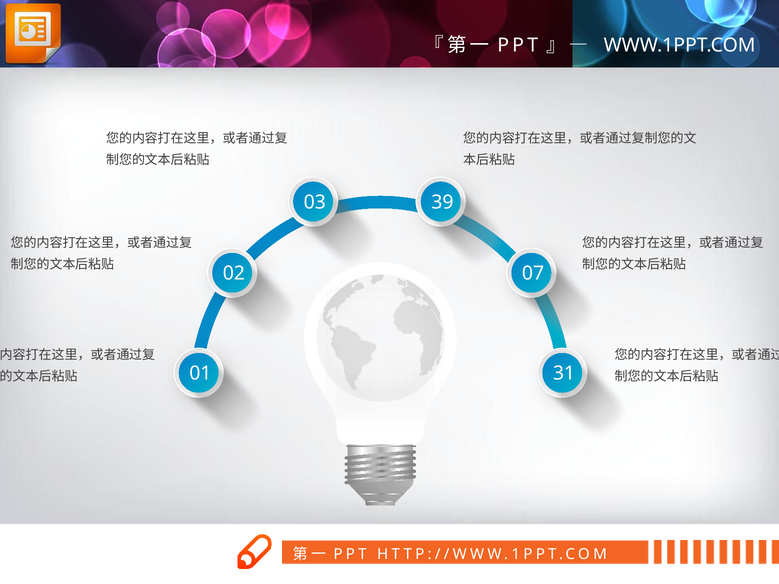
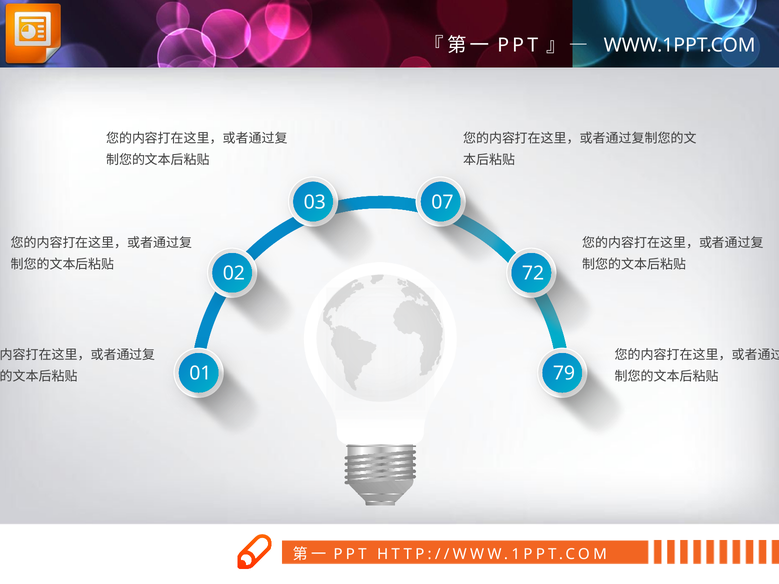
39: 39 -> 07
07: 07 -> 72
31: 31 -> 79
